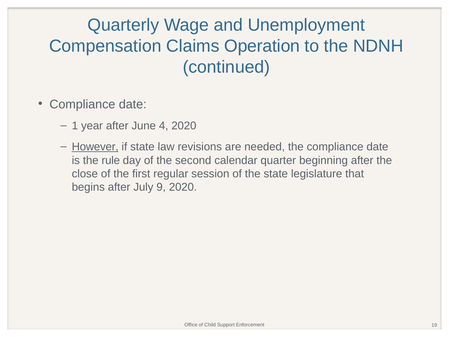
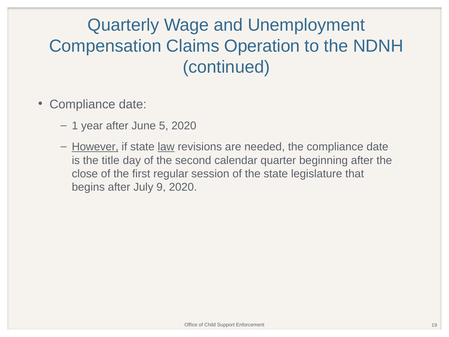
4: 4 -> 5
law underline: none -> present
rule: rule -> title
